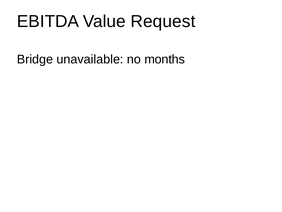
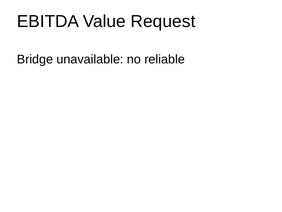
months: months -> reliable
